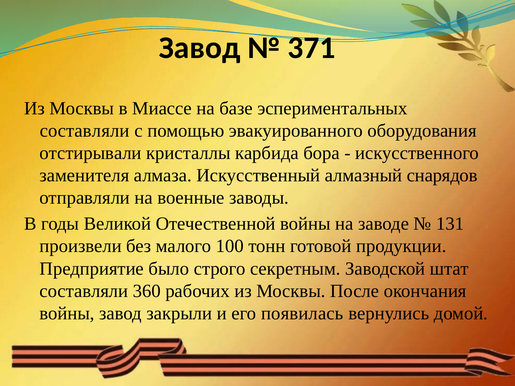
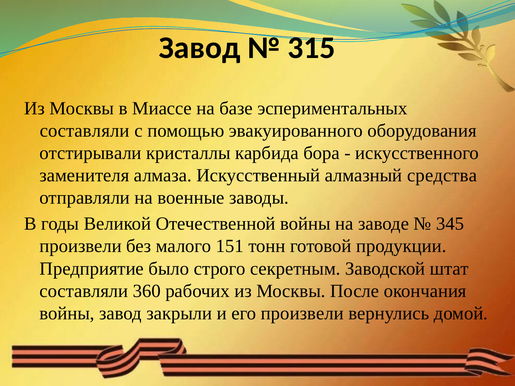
371: 371 -> 315
снарядов: снарядов -> средства
131: 131 -> 345
100: 100 -> 151
его появилась: появилась -> произвели
